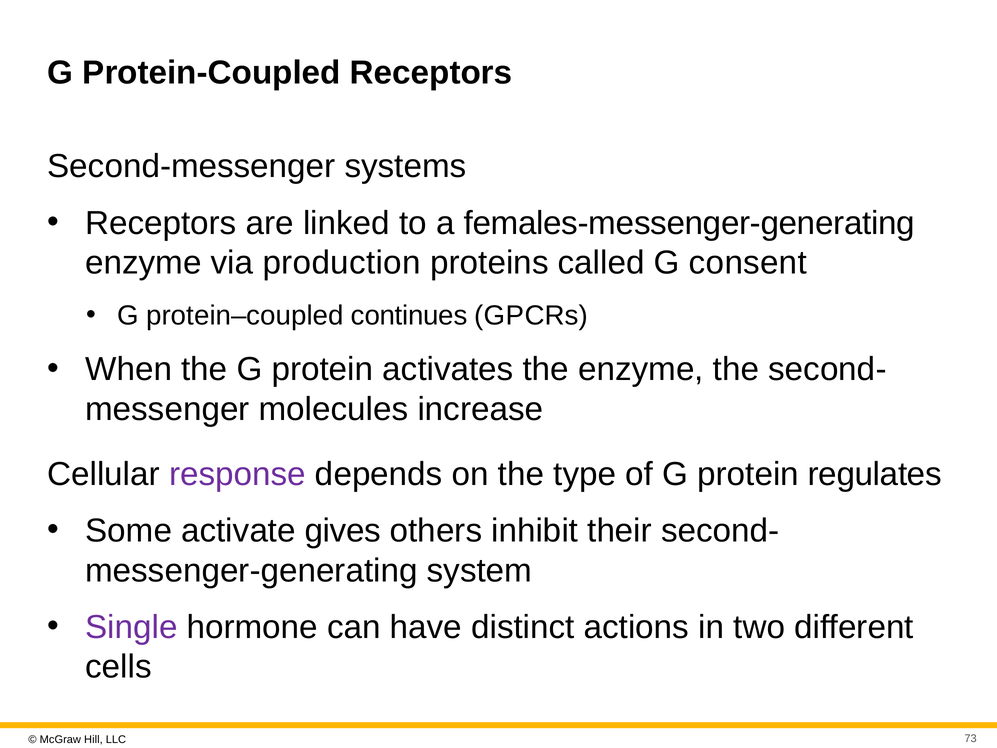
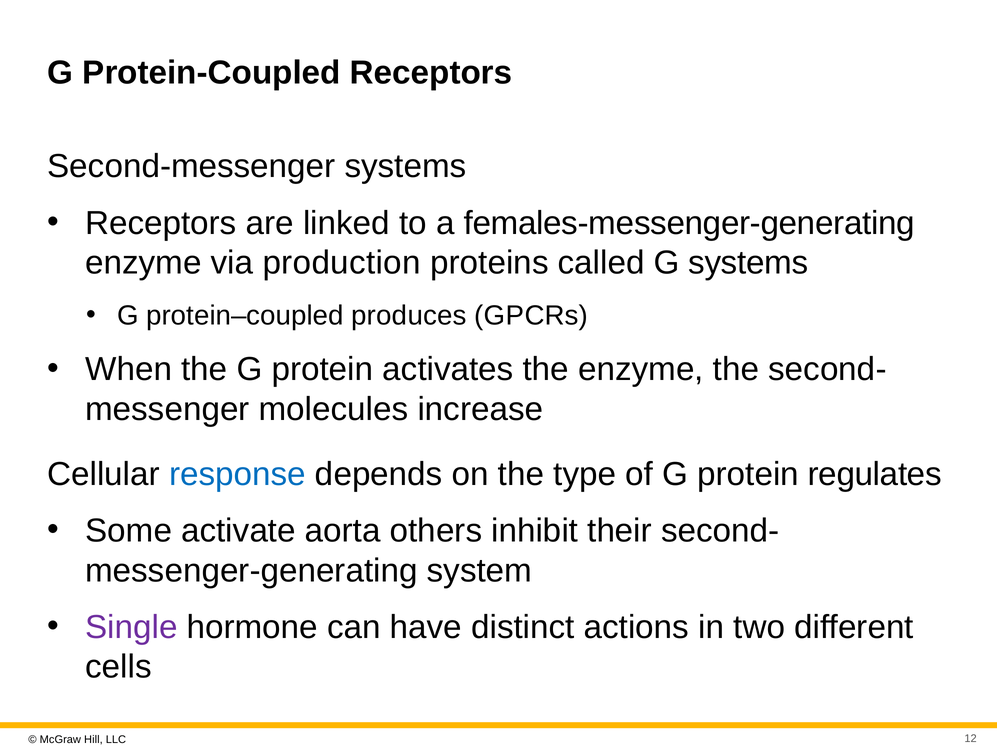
G consent: consent -> systems
continues: continues -> produces
response colour: purple -> blue
gives: gives -> aorta
73: 73 -> 12
